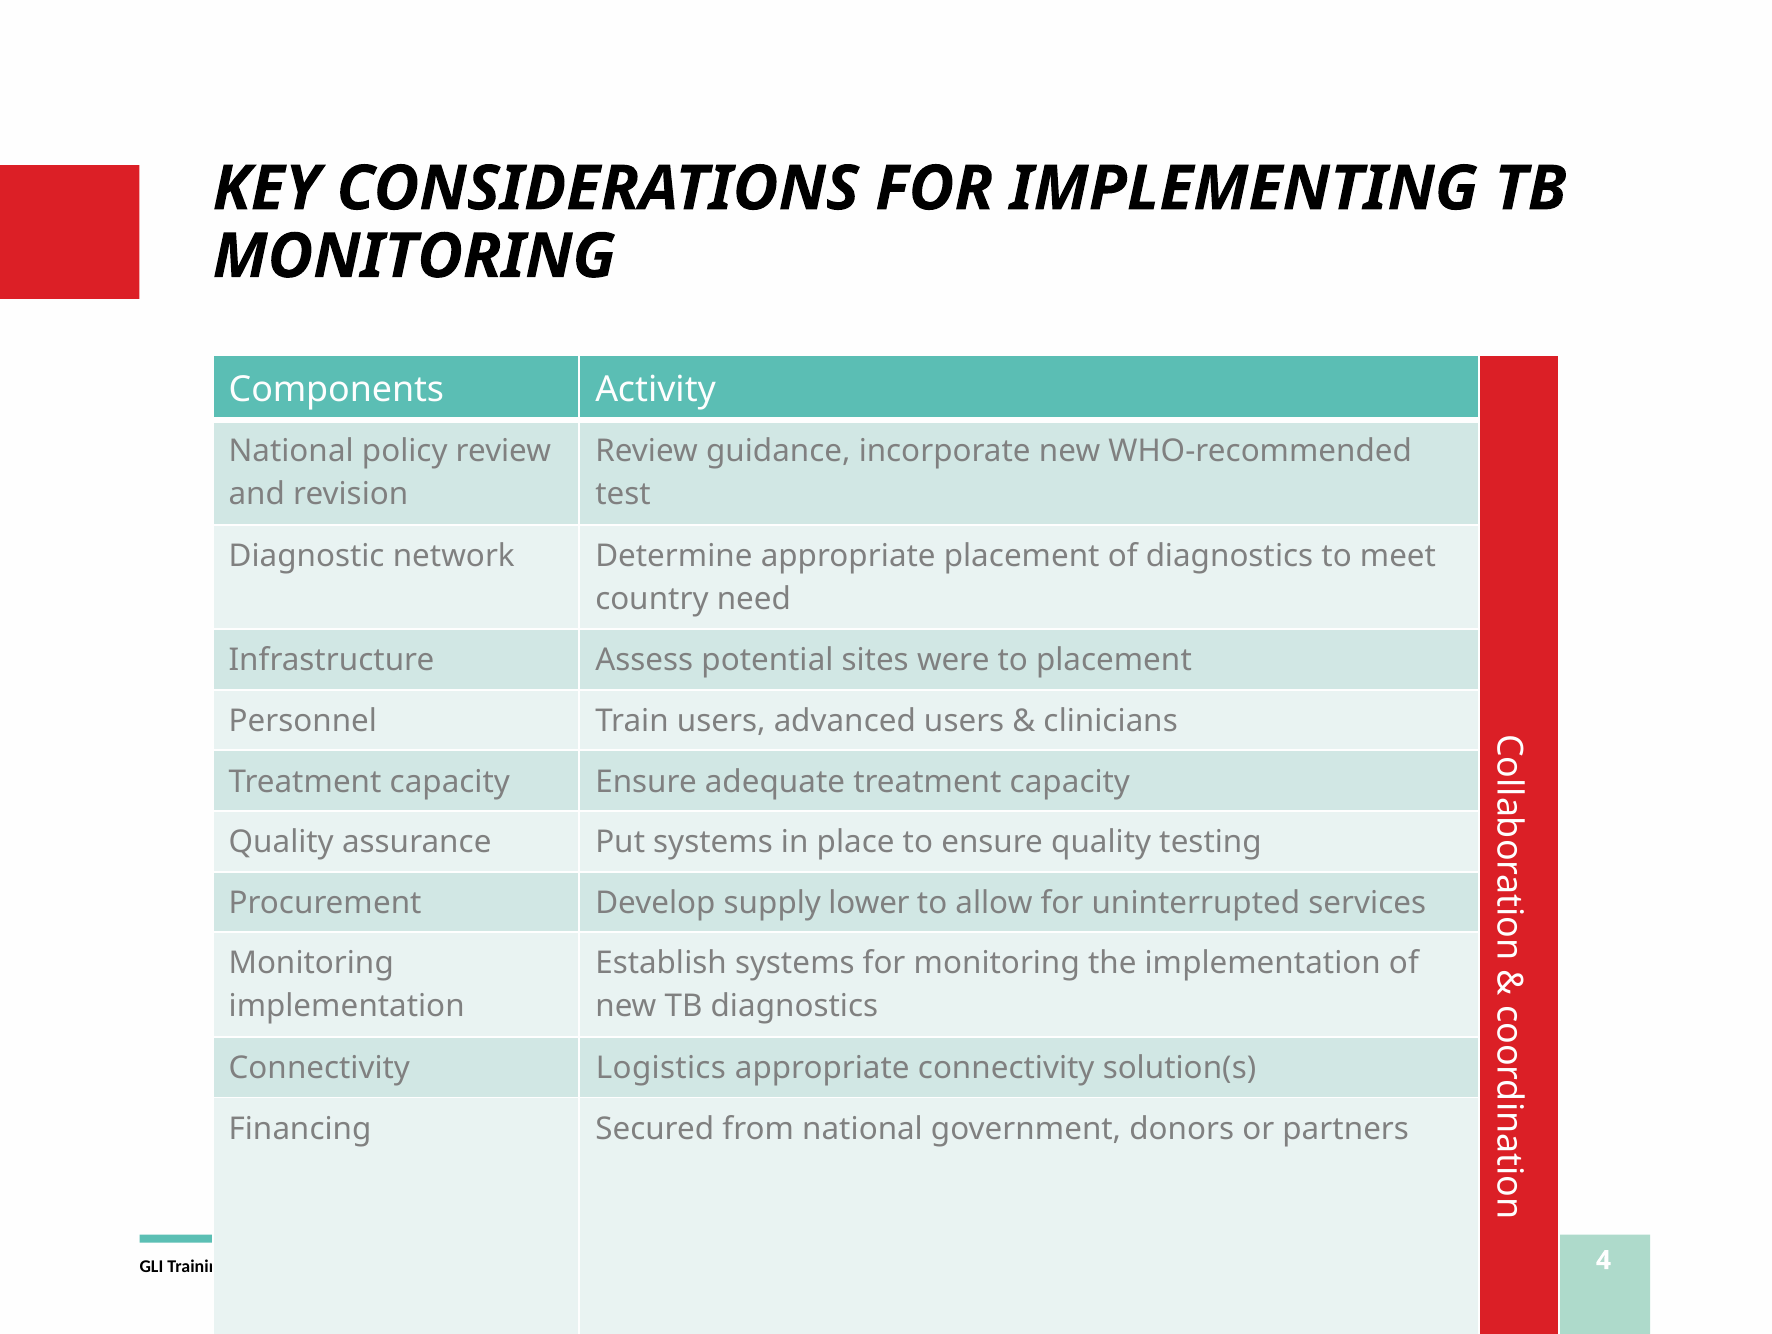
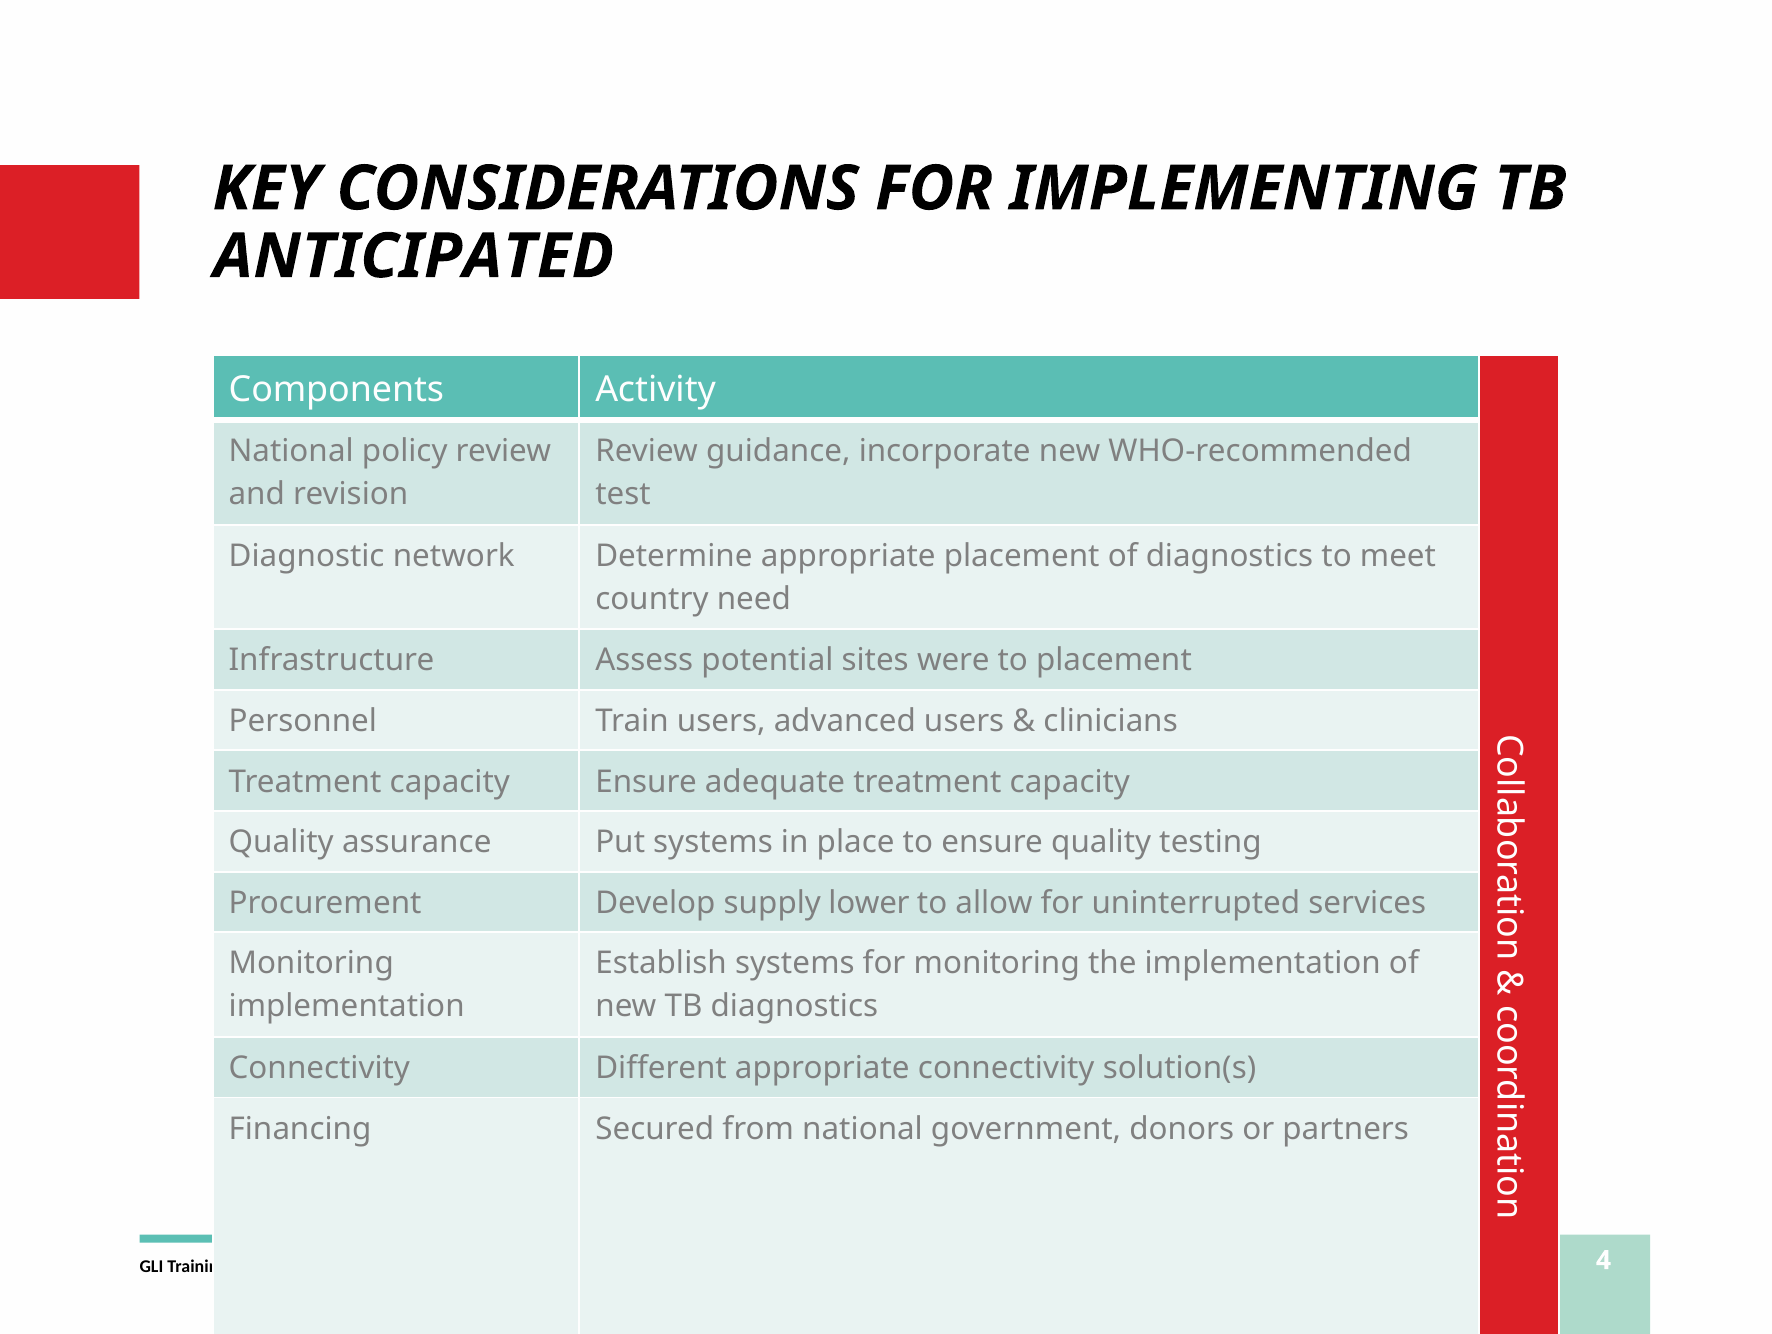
MONITORING at (414, 256): MONITORING -> ANTICIPATED
Logistics: Logistics -> Different
